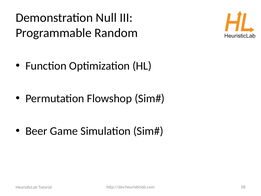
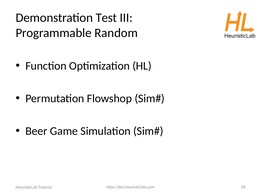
Null: Null -> Test
